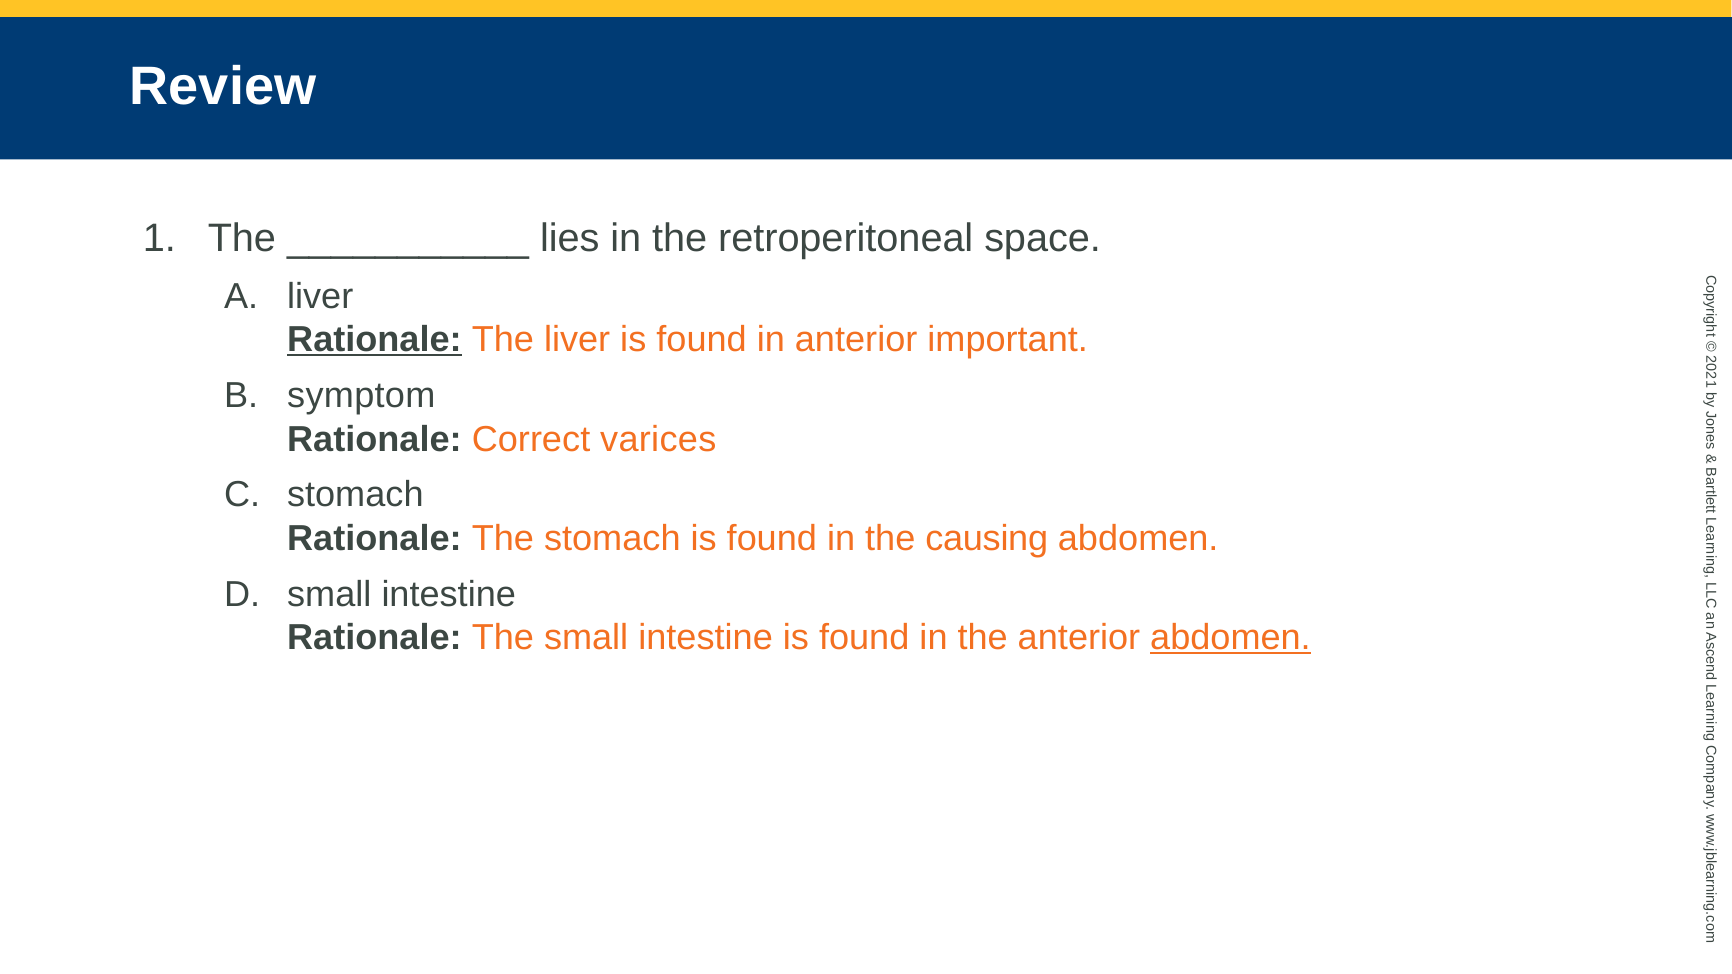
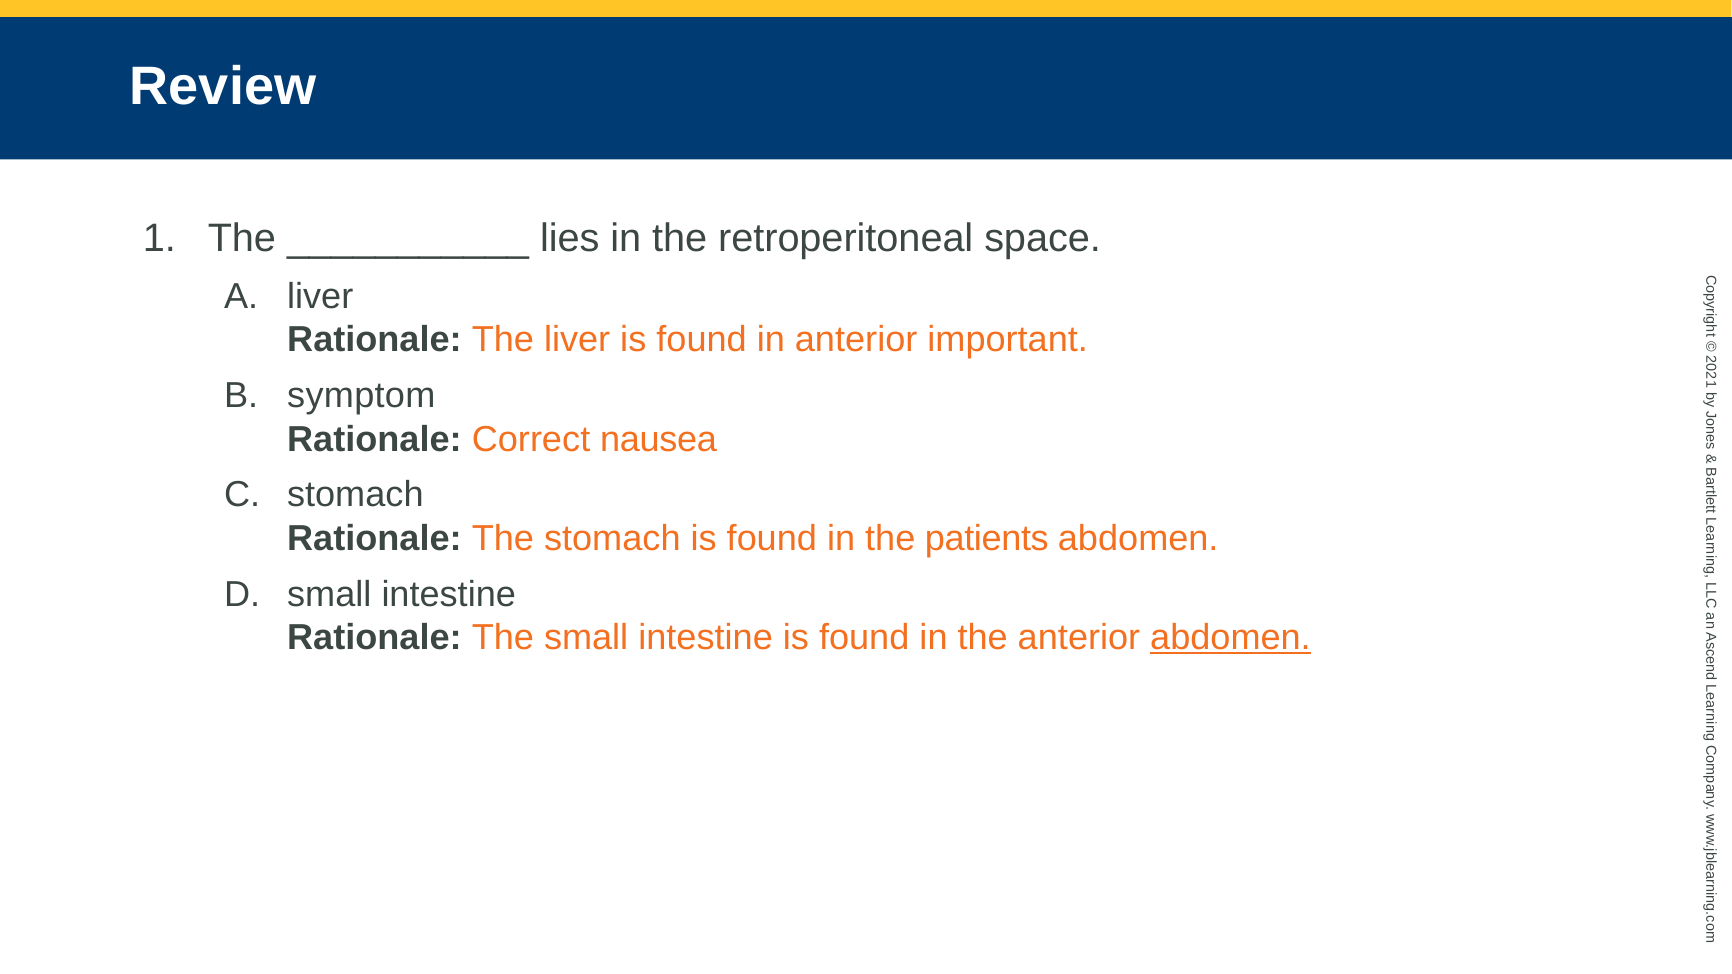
Rationale at (374, 340) underline: present -> none
varices: varices -> nausea
causing: causing -> patients
